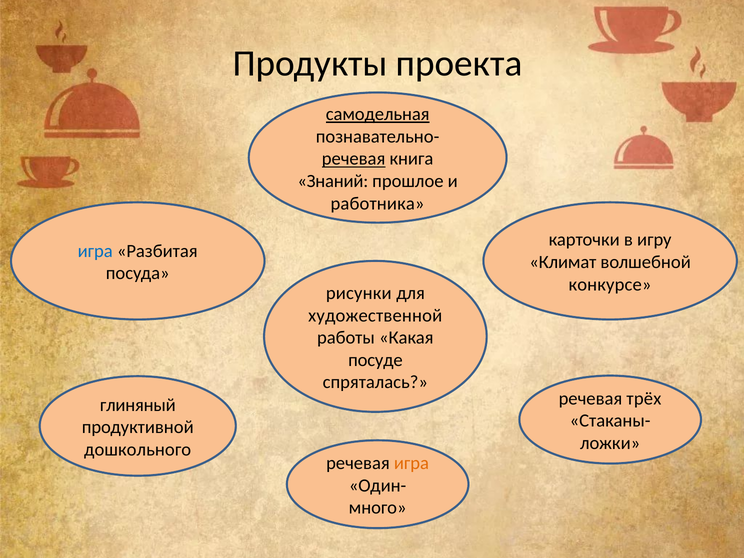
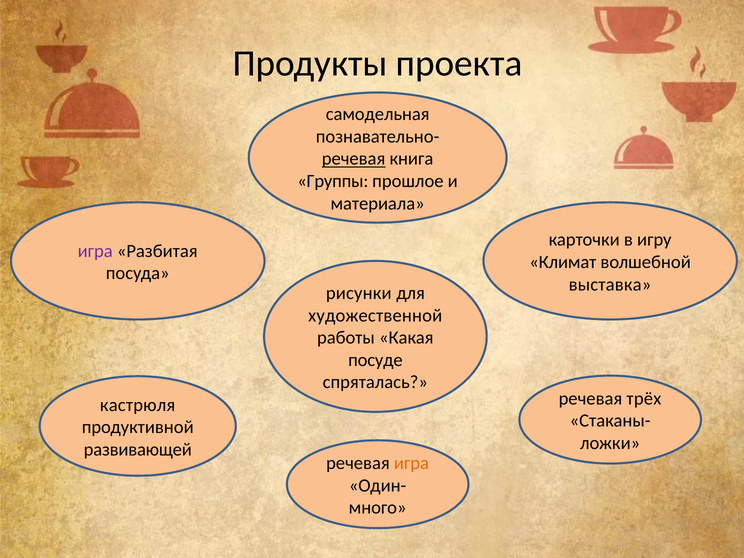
самодельная underline: present -> none
Знаний: Знаний -> Группы
работника: работника -> материала
игра at (95, 251) colour: blue -> purple
конкурсе: конкурсе -> выставка
глиняный: глиняный -> кастрюля
дошкольного: дошкольного -> развивающей
